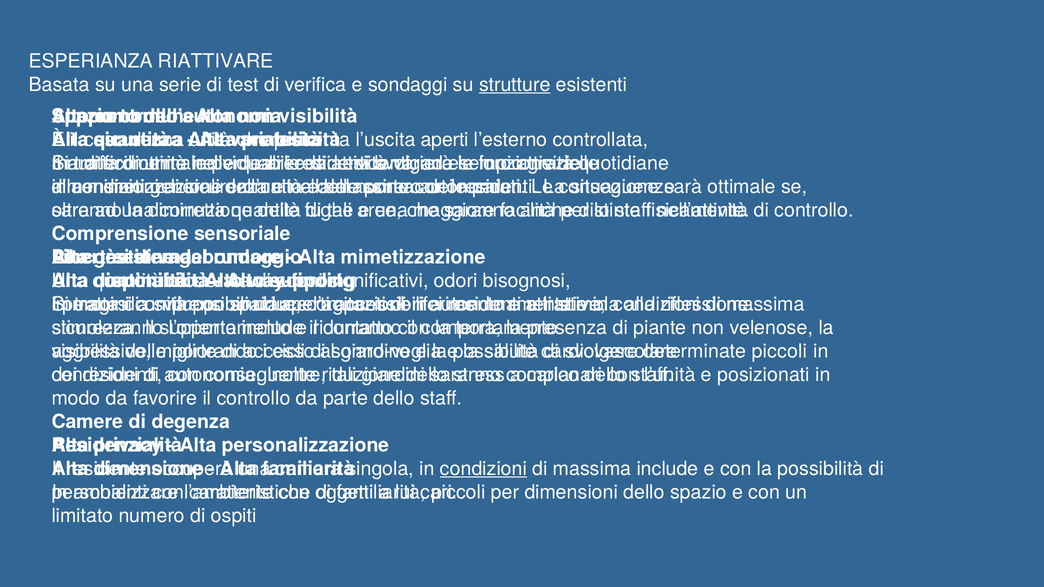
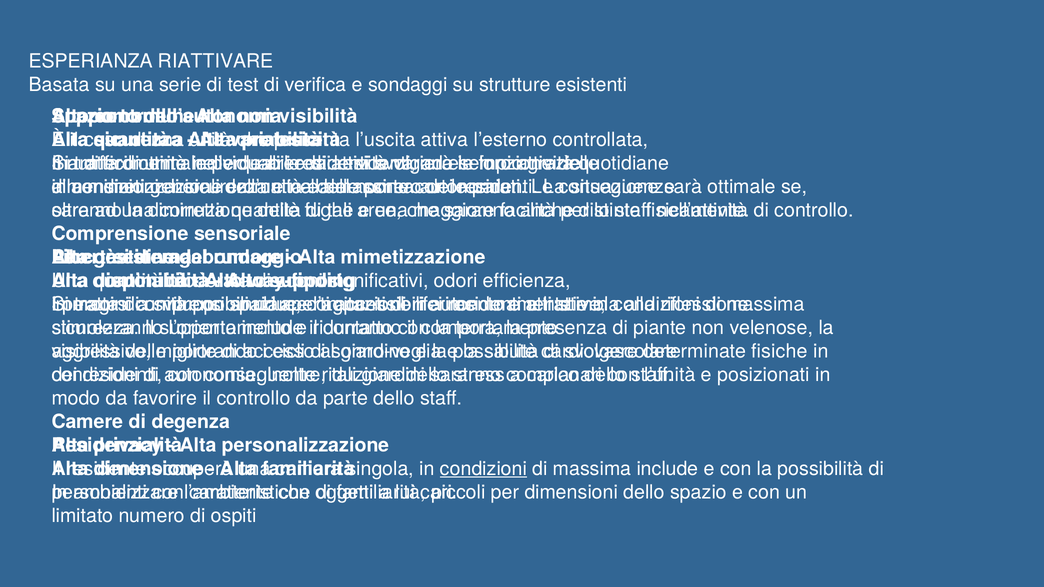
strutture underline: present -> none
l’uscita aperti: aperti -> attiva
bisognosi: bisognosi -> efficienza
determinate piccoli: piccoli -> fisiche
